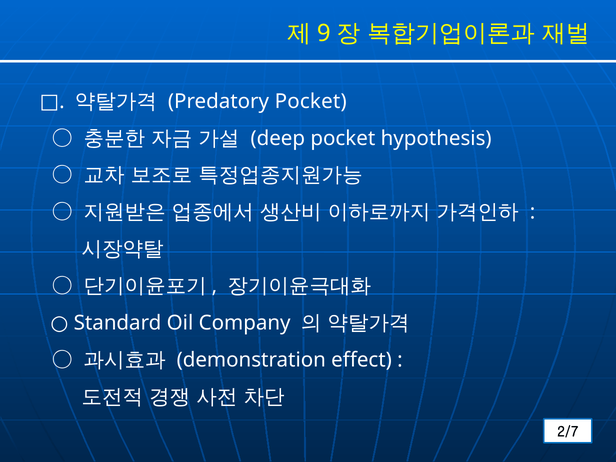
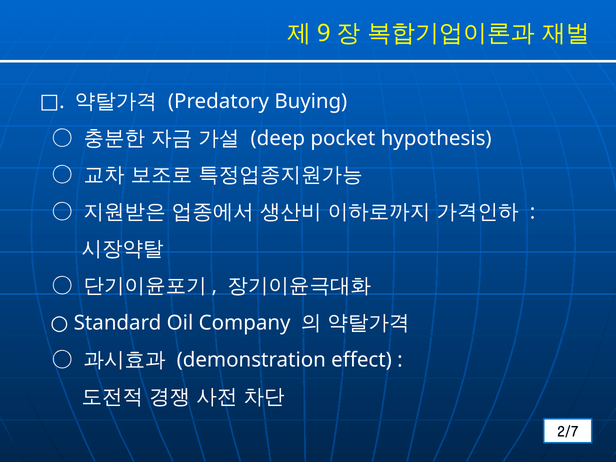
Predatory Pocket: Pocket -> Buying
